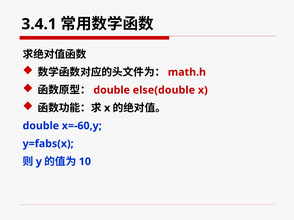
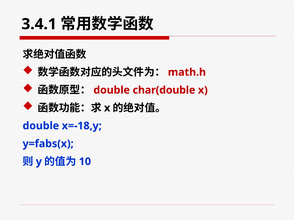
else(double: else(double -> char(double
x=-60,y: x=-60,y -> x=-18,y
